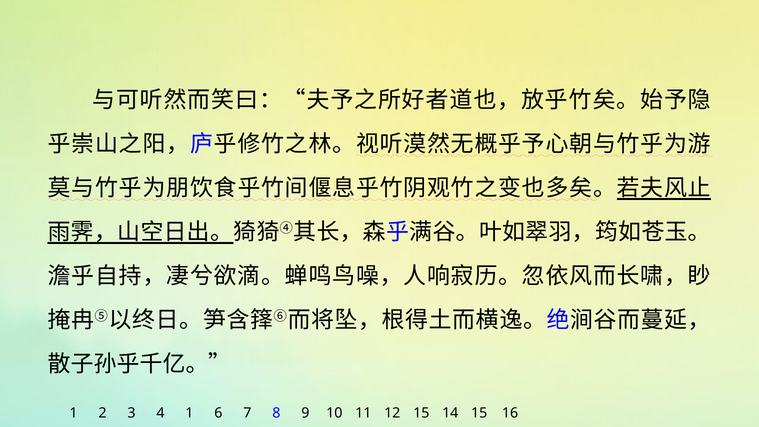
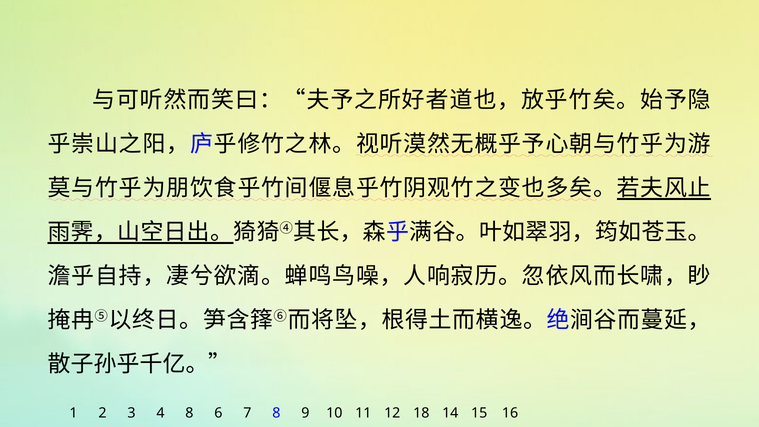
4 1: 1 -> 8
12 15: 15 -> 18
